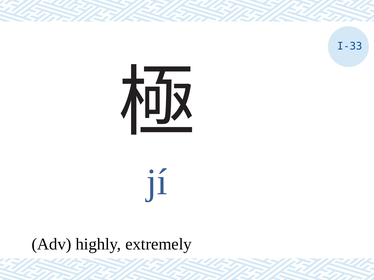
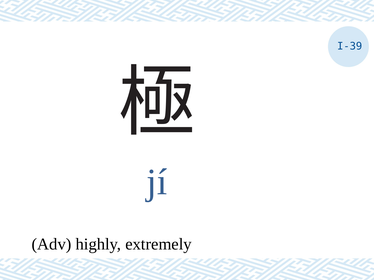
I-33: I-33 -> I-39
